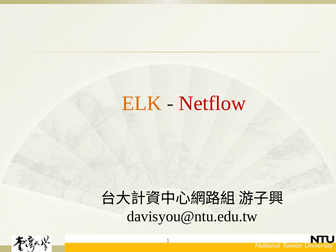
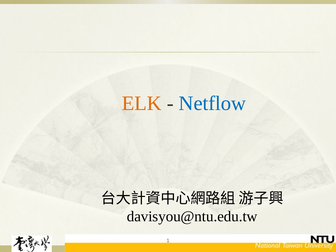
Netflow colour: red -> blue
